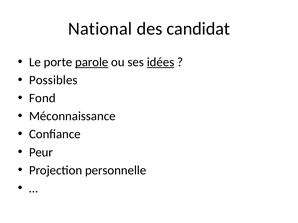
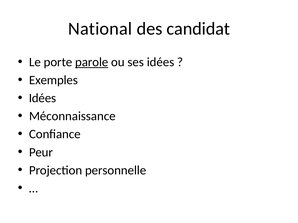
idées at (161, 62) underline: present -> none
Possibles: Possibles -> Exemples
Fond at (42, 98): Fond -> Idées
